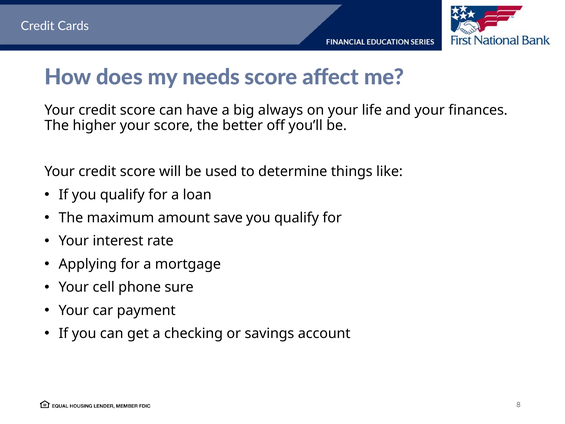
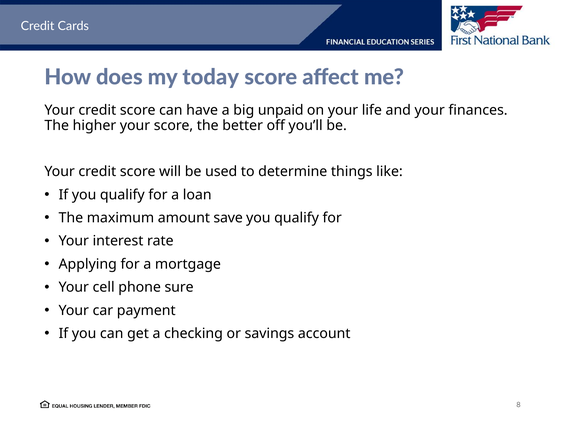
needs: needs -> today
always: always -> unpaid
